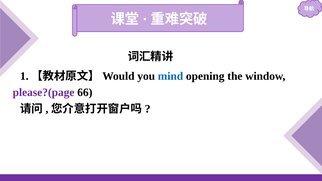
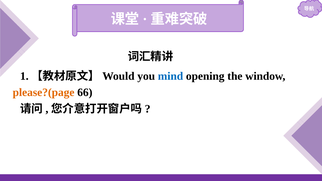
please?(page colour: purple -> orange
